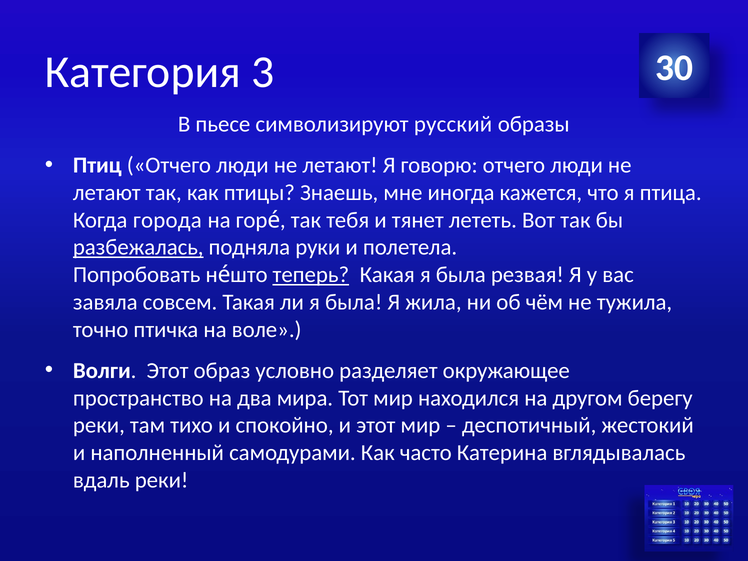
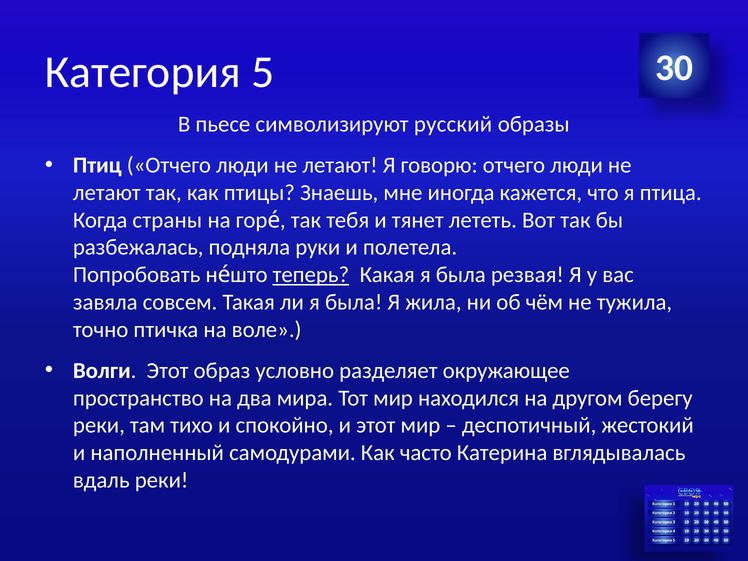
3: 3 -> 5
города: города -> страны
разбежалась underline: present -> none
